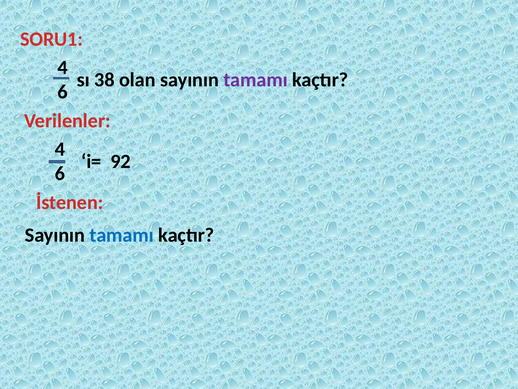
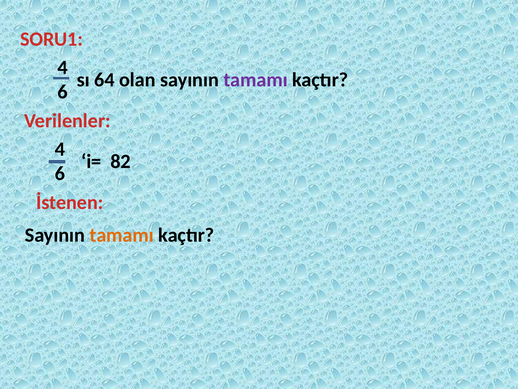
38: 38 -> 64
92: 92 -> 82
tamamı at (122, 235) colour: blue -> orange
